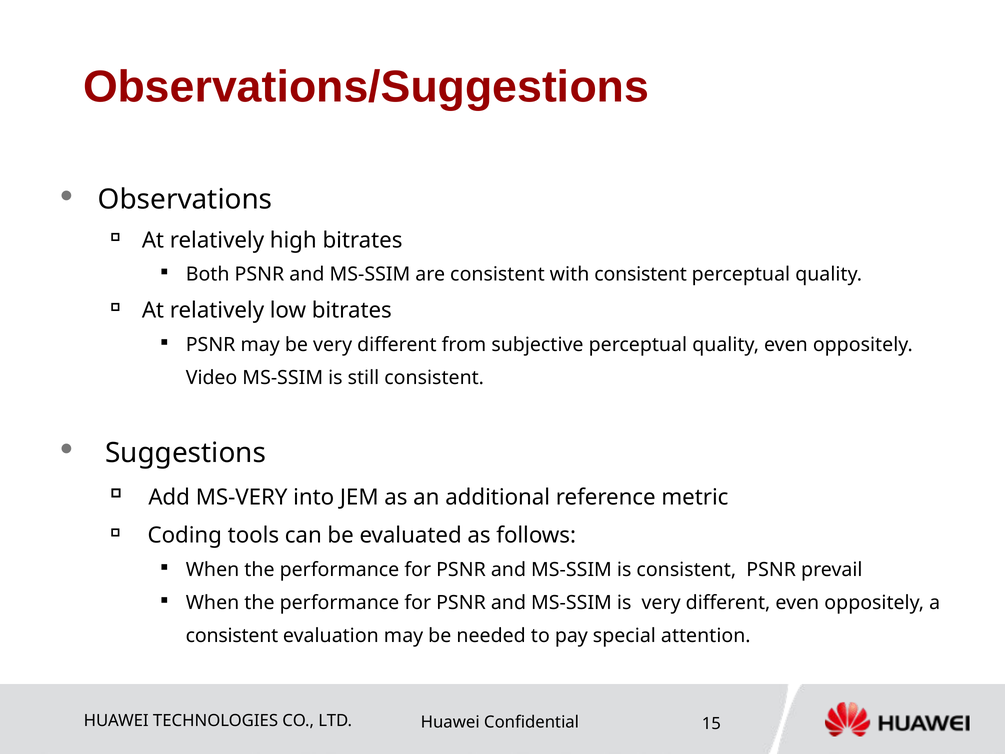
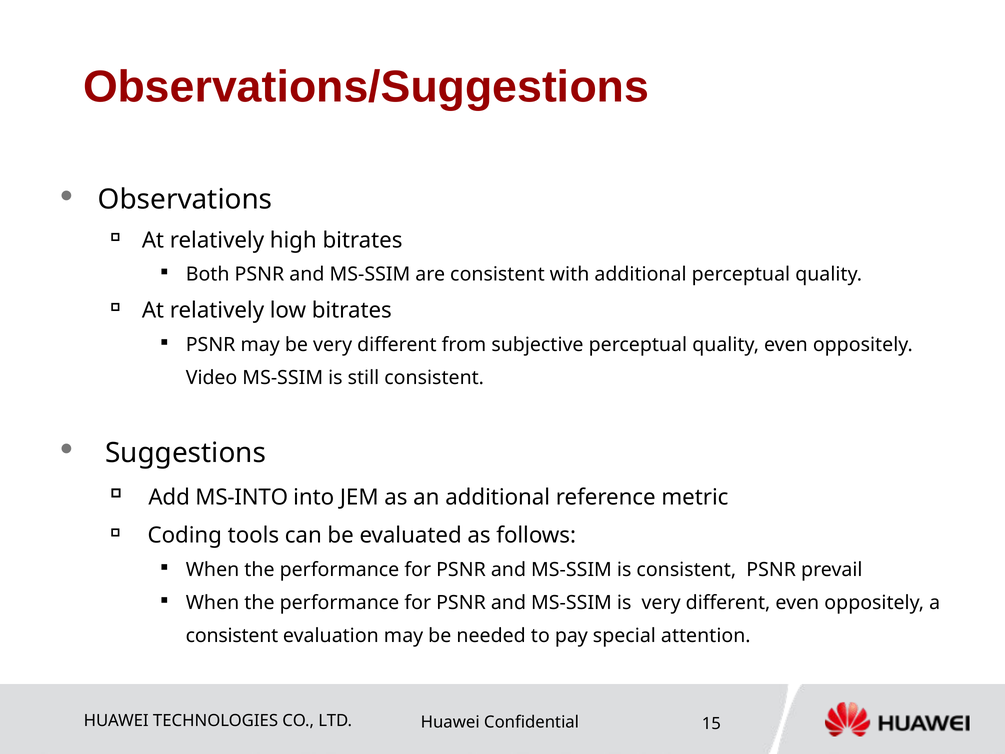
with consistent: consistent -> additional
MS-VERY: MS-VERY -> MS-INTO
